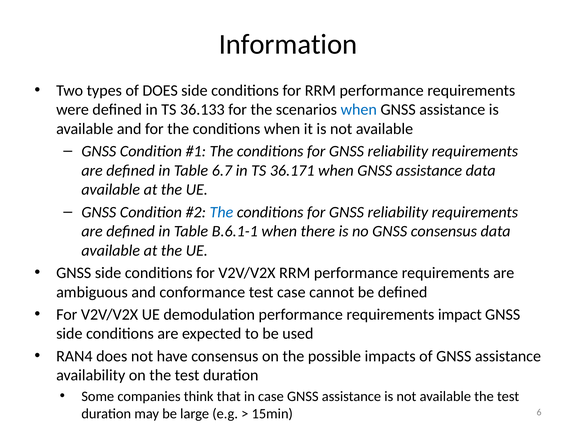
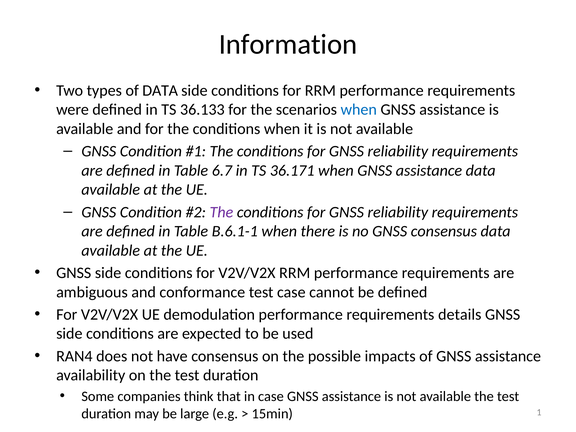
of DOES: DOES -> DATA
The at (221, 212) colour: blue -> purple
impact: impact -> details
6: 6 -> 1
